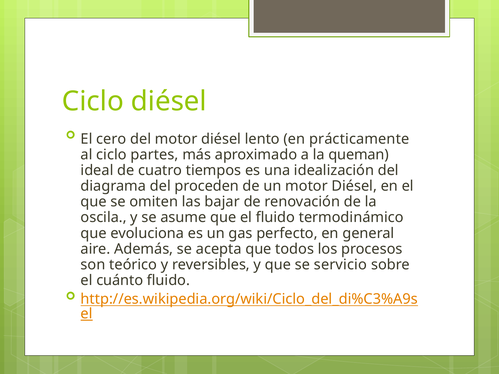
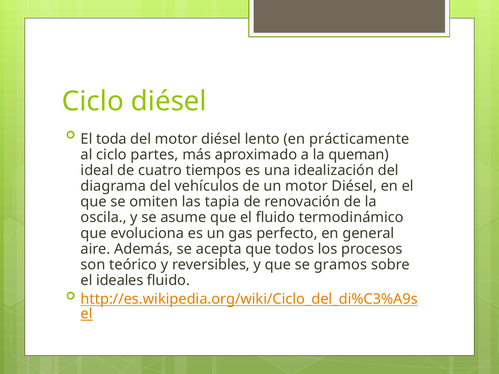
cero: cero -> toda
proceden: proceden -> vehículos
bajar: bajar -> tapia
servicio: servicio -> gramos
cuánto: cuánto -> ideales
